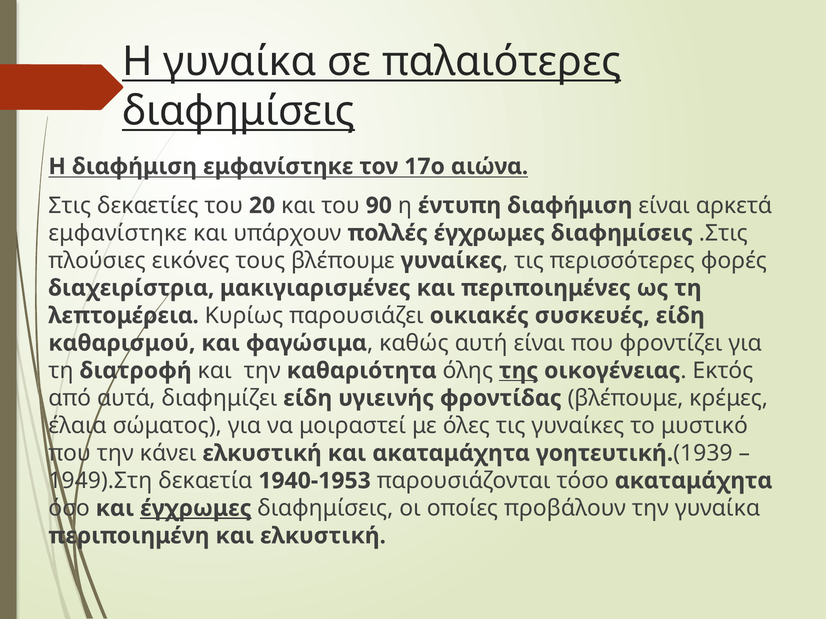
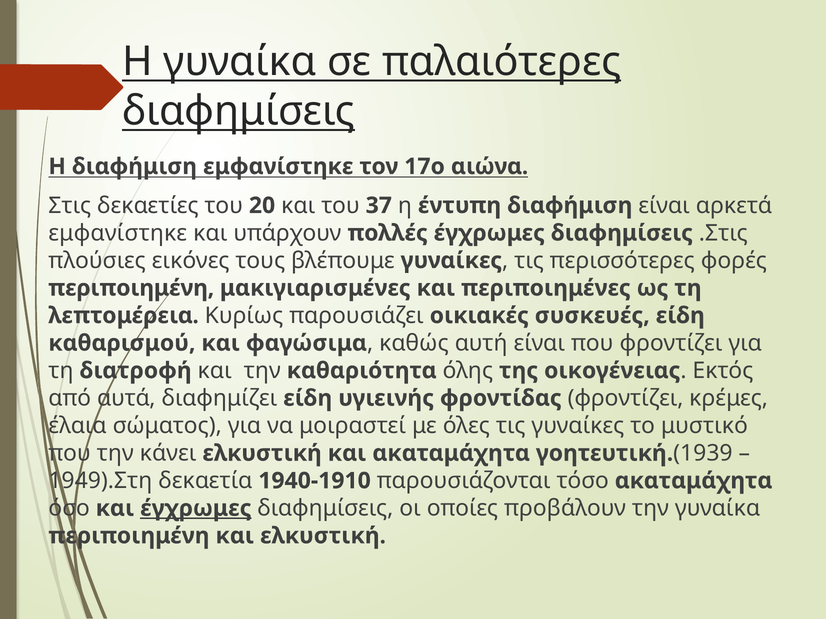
90: 90 -> 37
διαχειρίστρια at (131, 288): διαχειρίστρια -> περιποιημένη
της underline: present -> none
φροντίδας βλέπουμε: βλέπουμε -> φροντίζει
1940-1953: 1940-1953 -> 1940-1910
